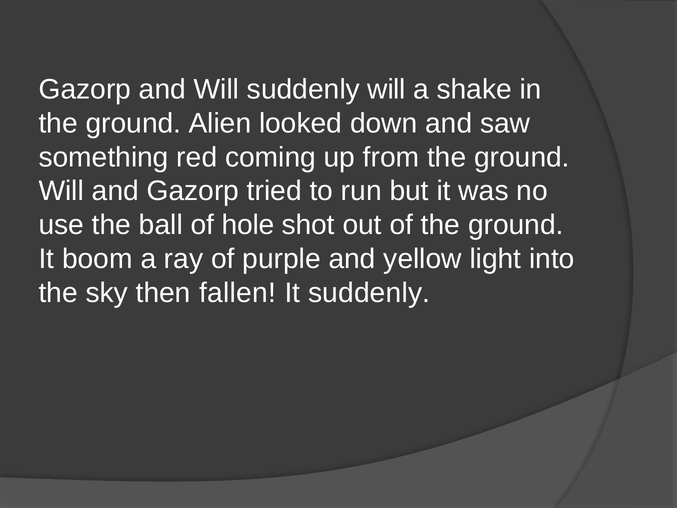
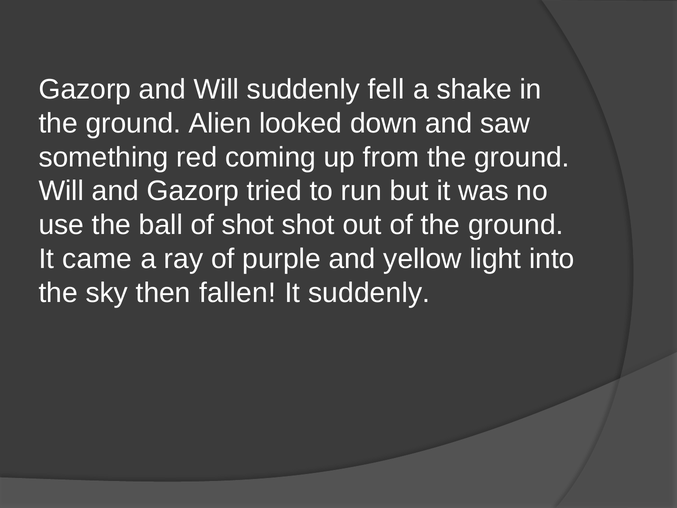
suddenly will: will -> fell
of hole: hole -> shot
boom: boom -> came
